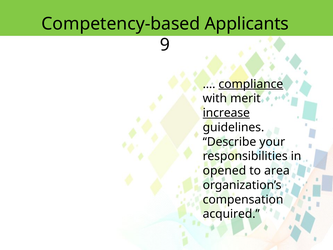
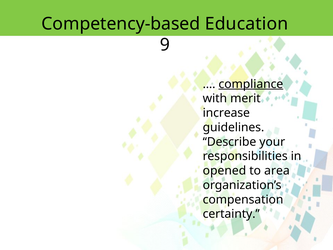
Applicants: Applicants -> Education
increase underline: present -> none
acquired: acquired -> certainty
